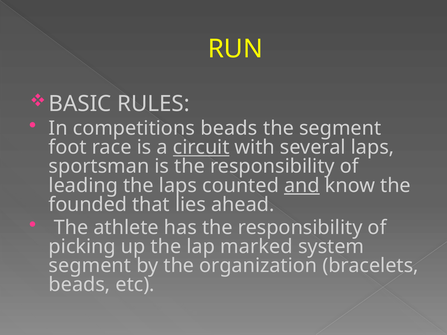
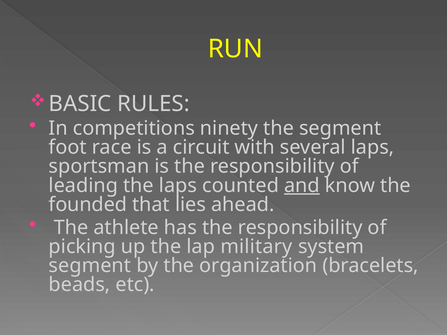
competitions beads: beads -> ninety
circuit underline: present -> none
marked: marked -> military
